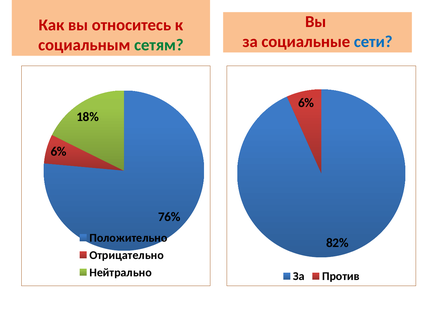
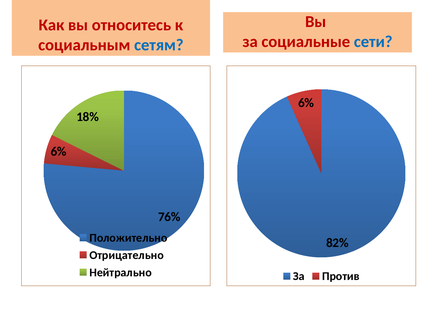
сетям colour: green -> blue
